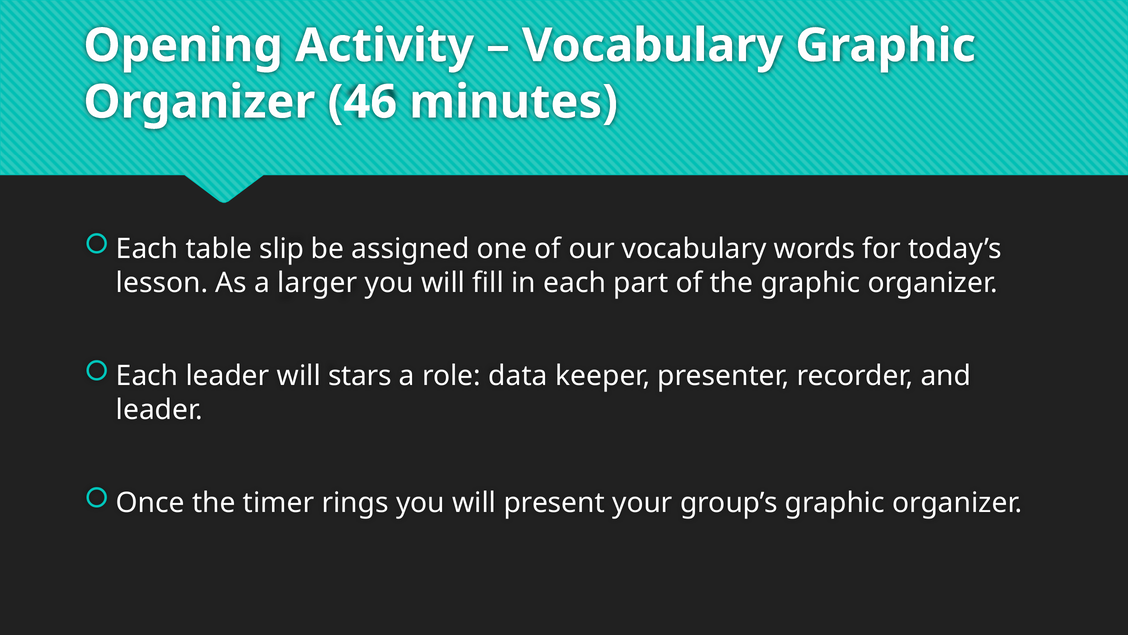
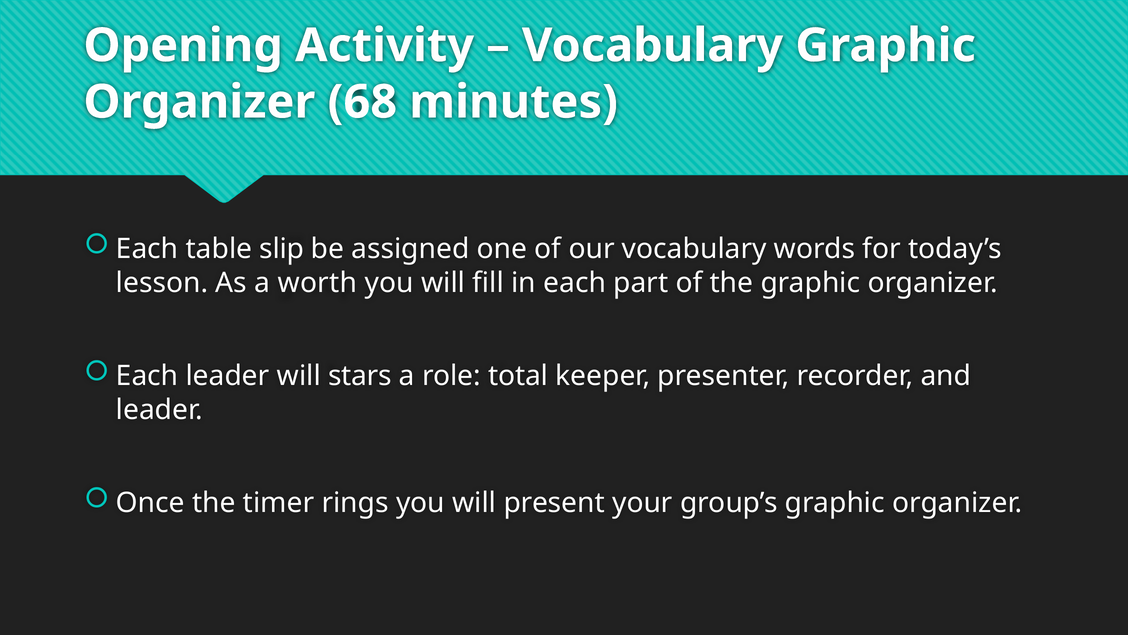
46: 46 -> 68
larger: larger -> worth
data: data -> total
